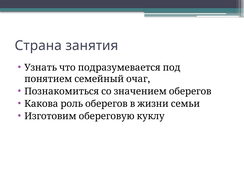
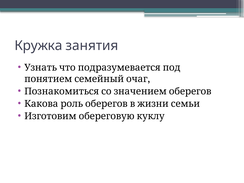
Страна: Страна -> Кружка
